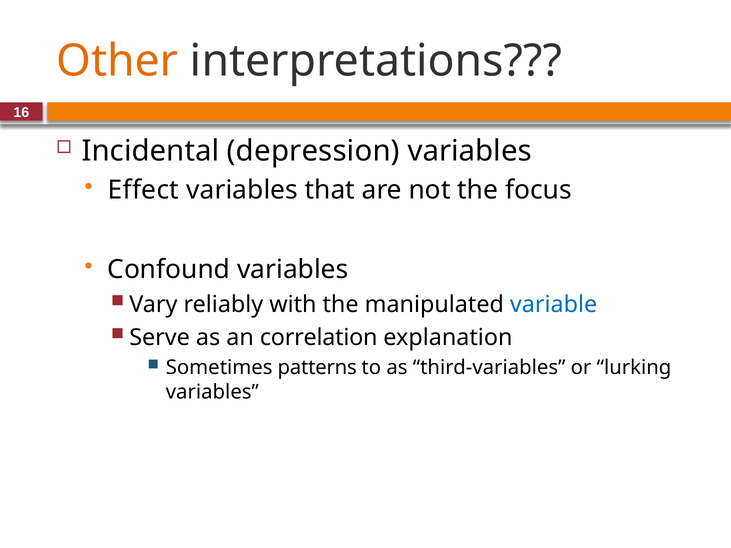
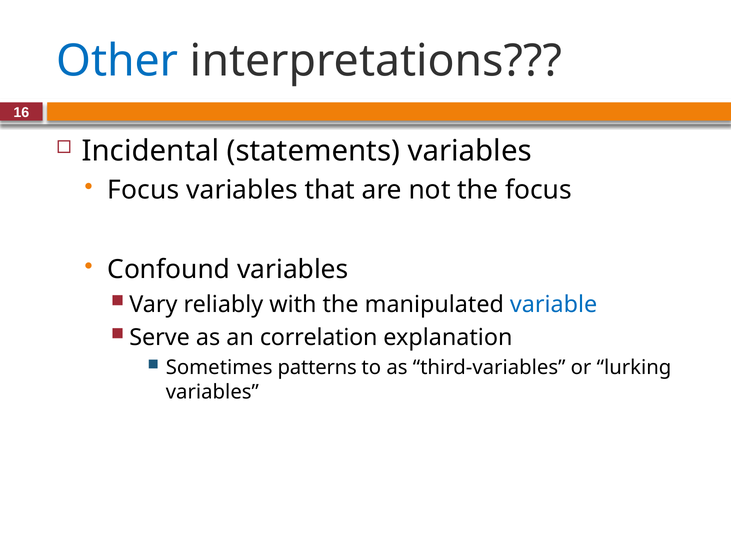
Other colour: orange -> blue
depression: depression -> statements
Effect at (143, 190): Effect -> Focus
